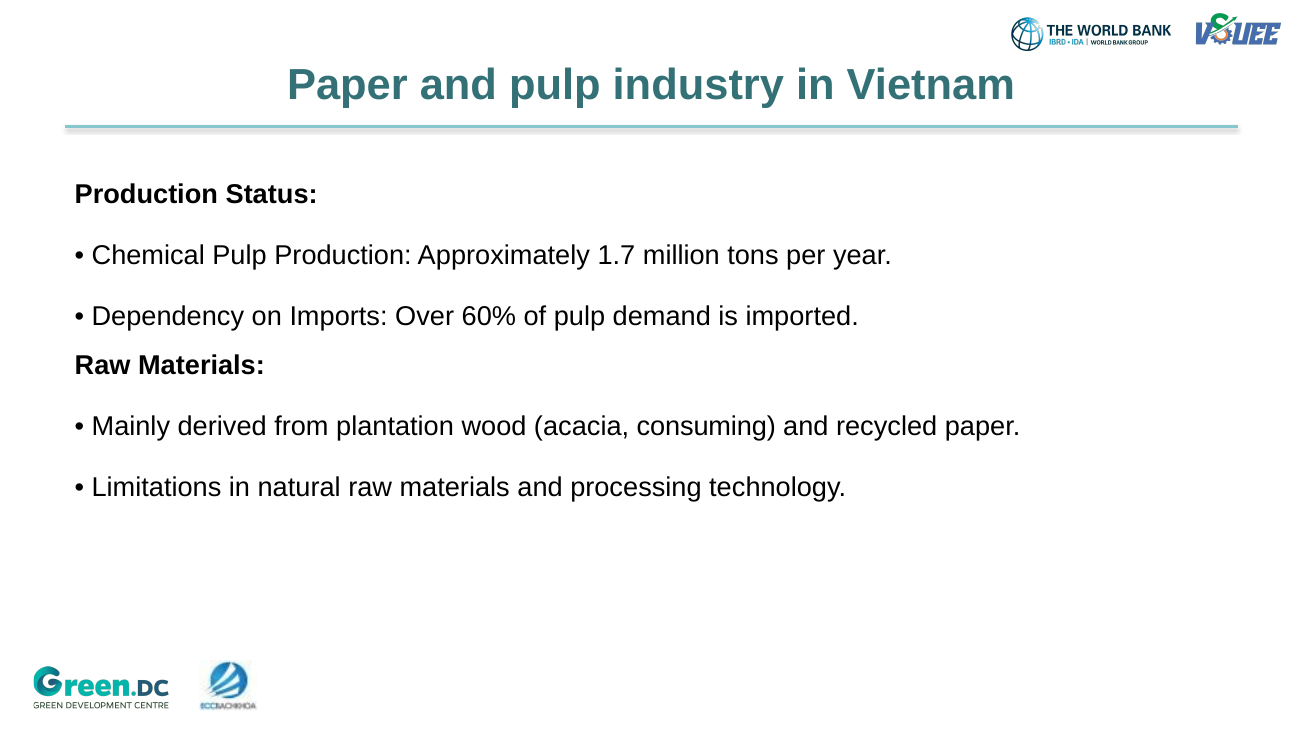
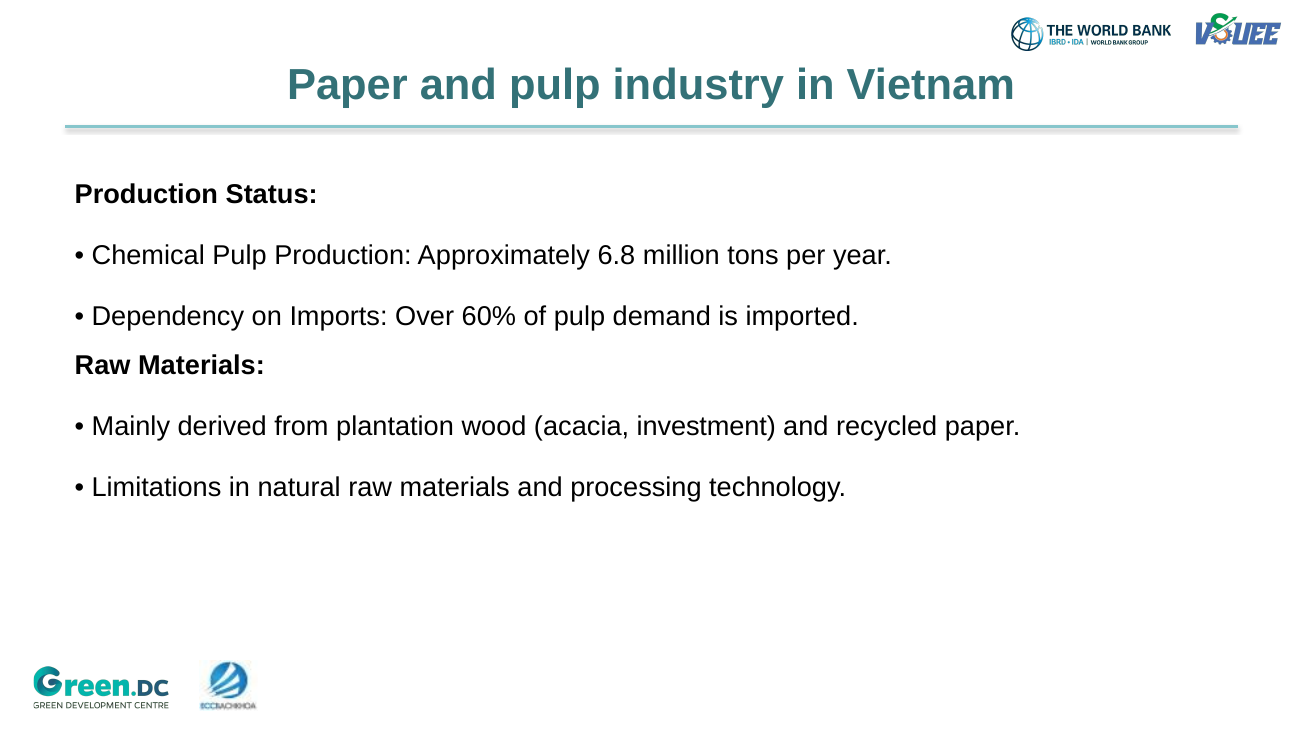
1.7: 1.7 -> 6.8
consuming: consuming -> investment
